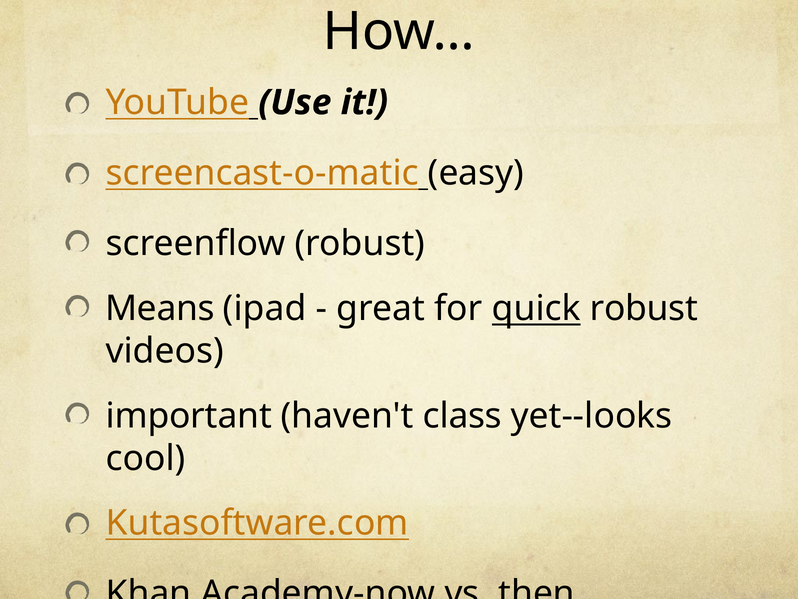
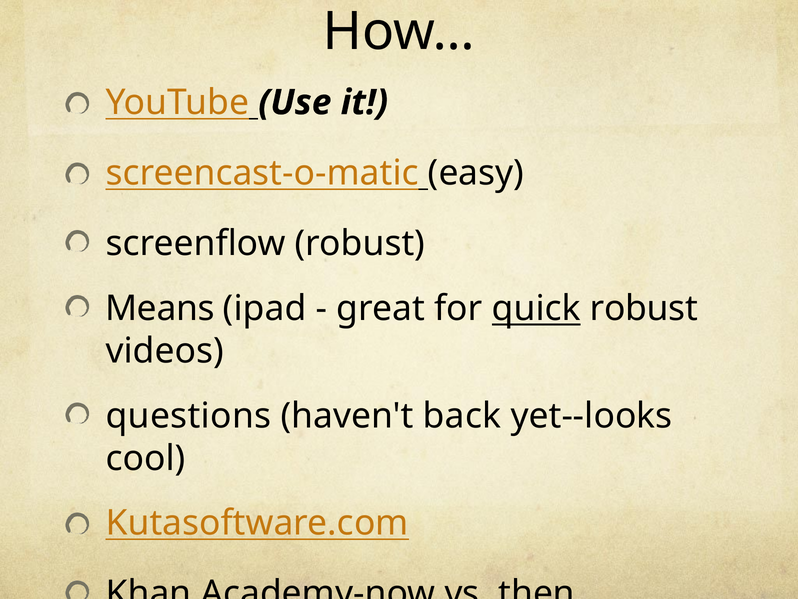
important: important -> questions
class: class -> back
